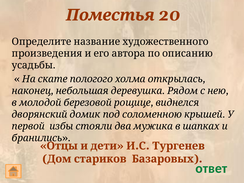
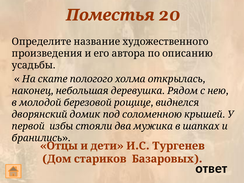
ответ colour: green -> black
